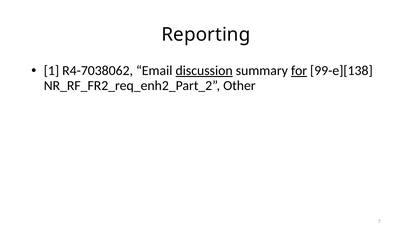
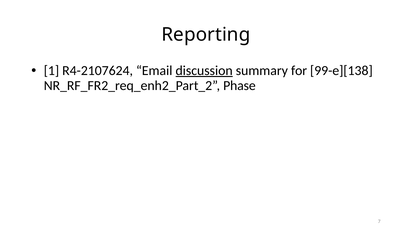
R4-7038062: R4-7038062 -> R4-2107624
for underline: present -> none
Other: Other -> Phase
